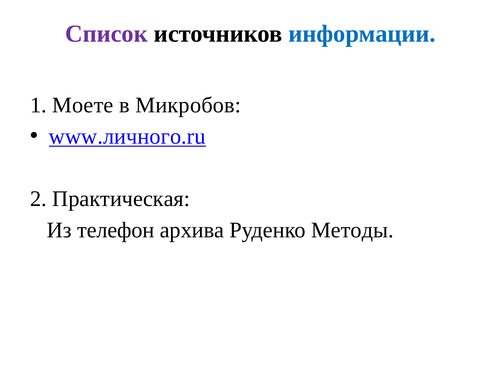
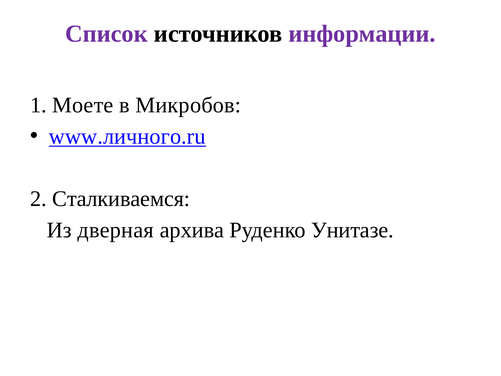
информации colour: blue -> purple
Практическая: Практическая -> Сталкиваемся
телефон: телефон -> дверная
Методы: Методы -> Унитазе
